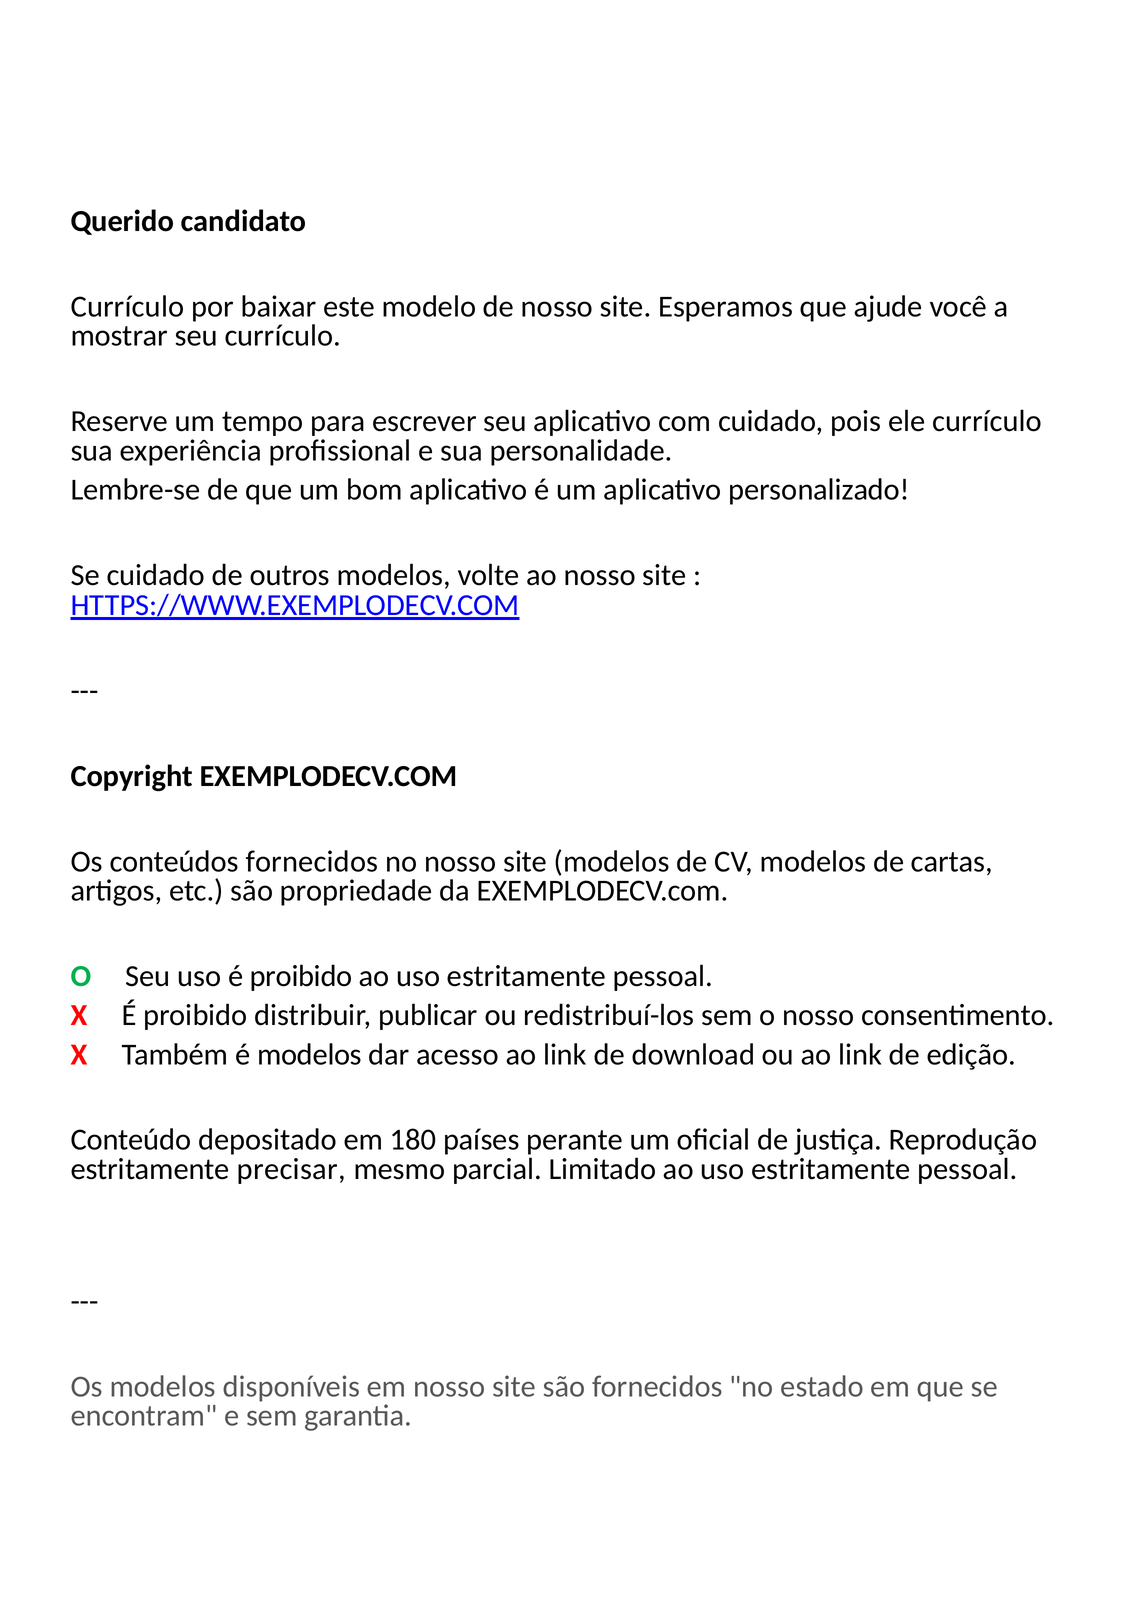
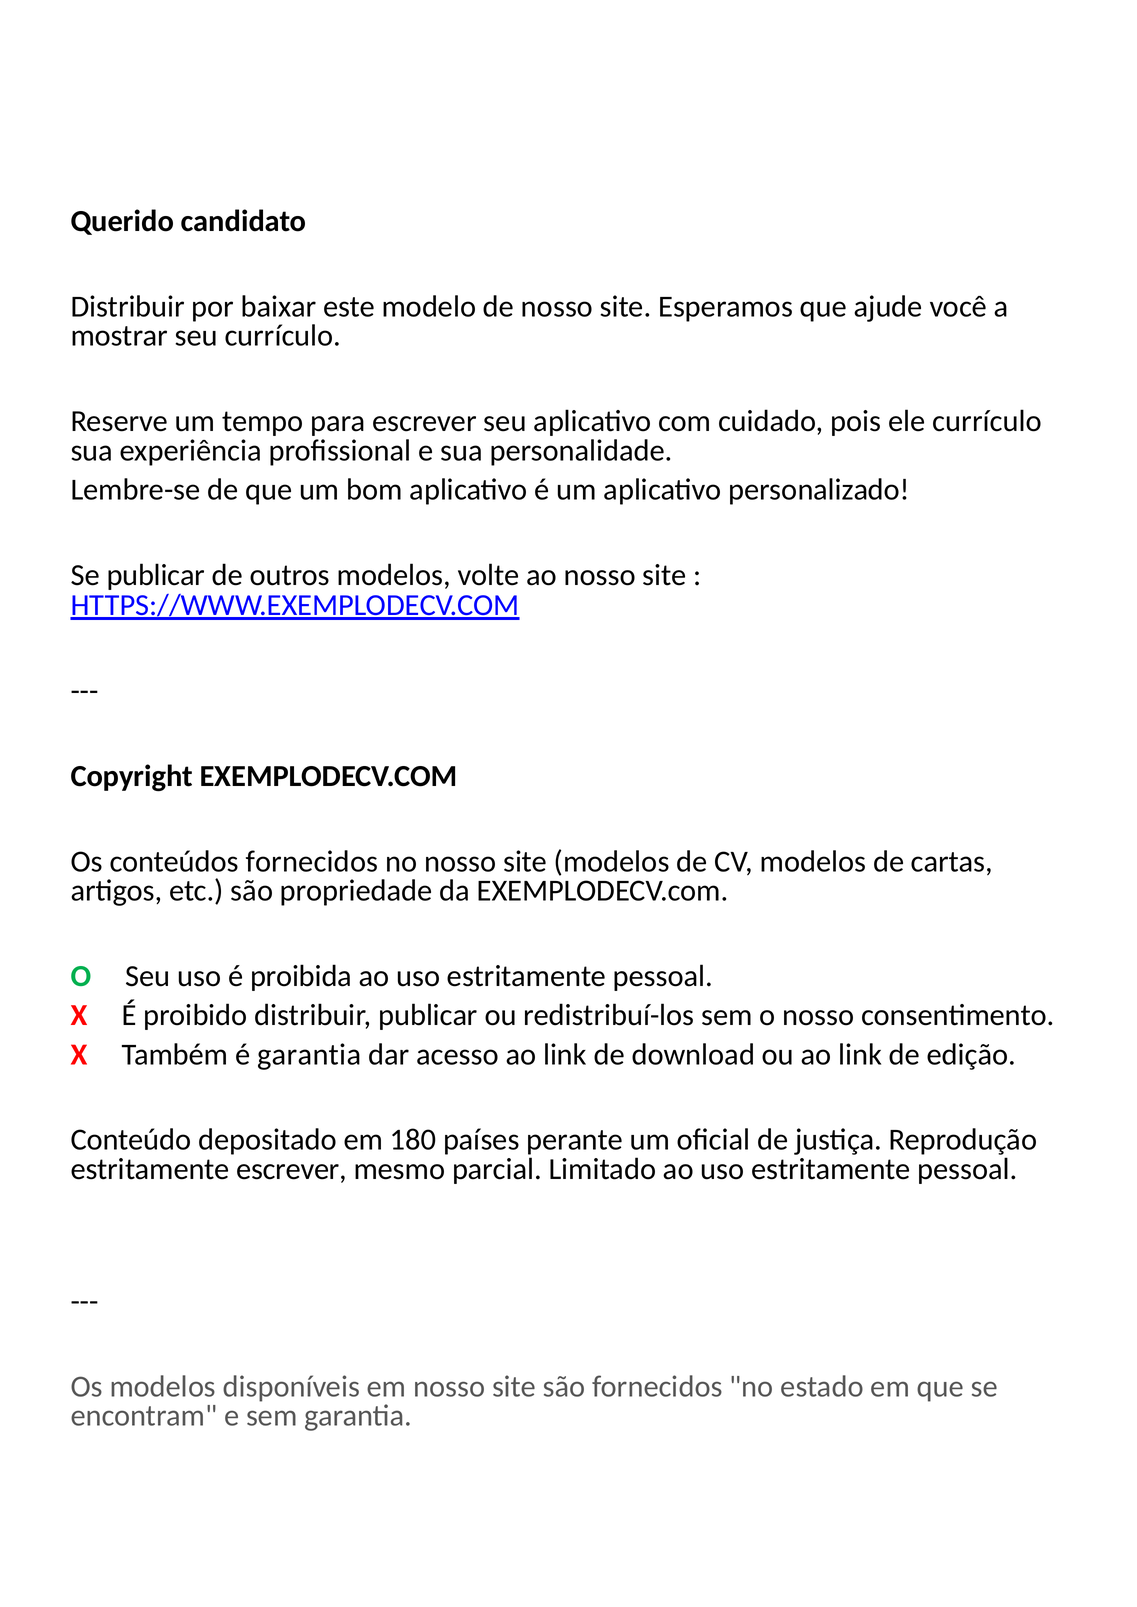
Currículo at (127, 307): Currículo -> Distribuir
Se cuidado: cuidado -> publicar
uso é proibido: proibido -> proibida
é modelos: modelos -> garantia
estritamente precisar: precisar -> escrever
